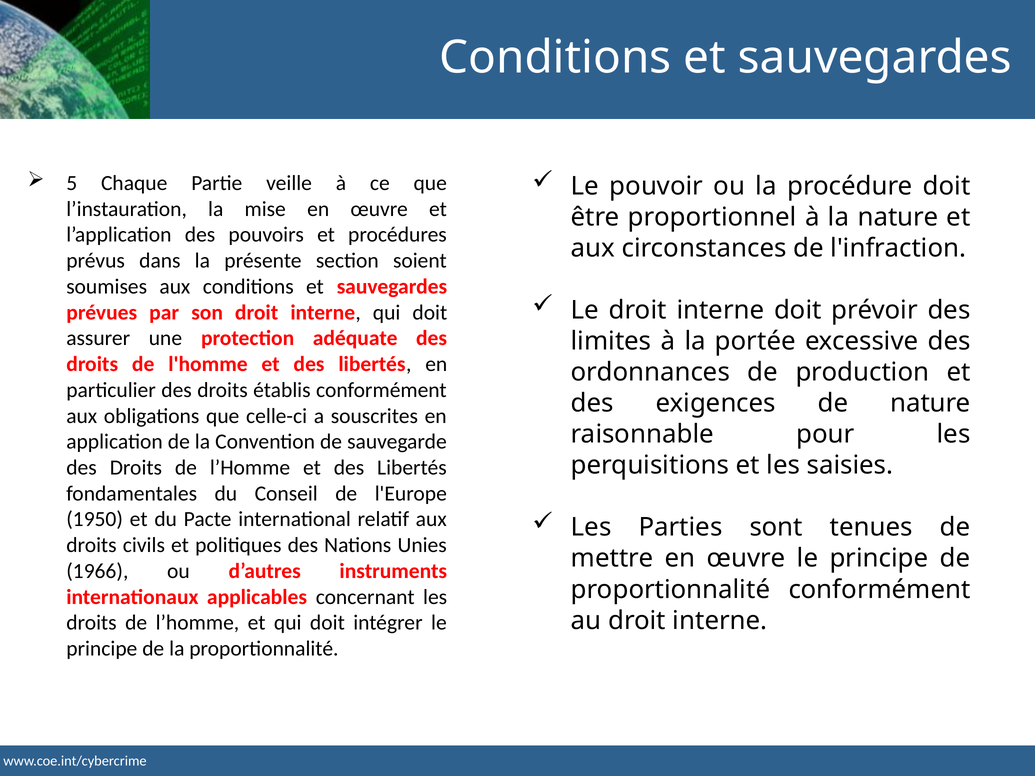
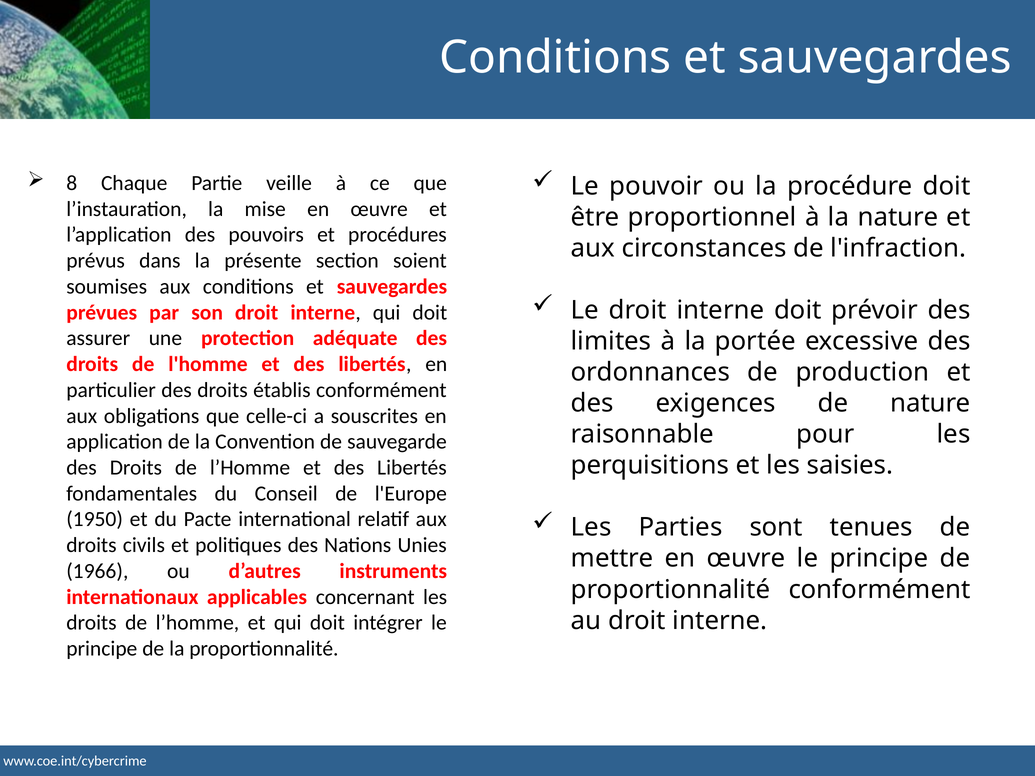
5: 5 -> 8
